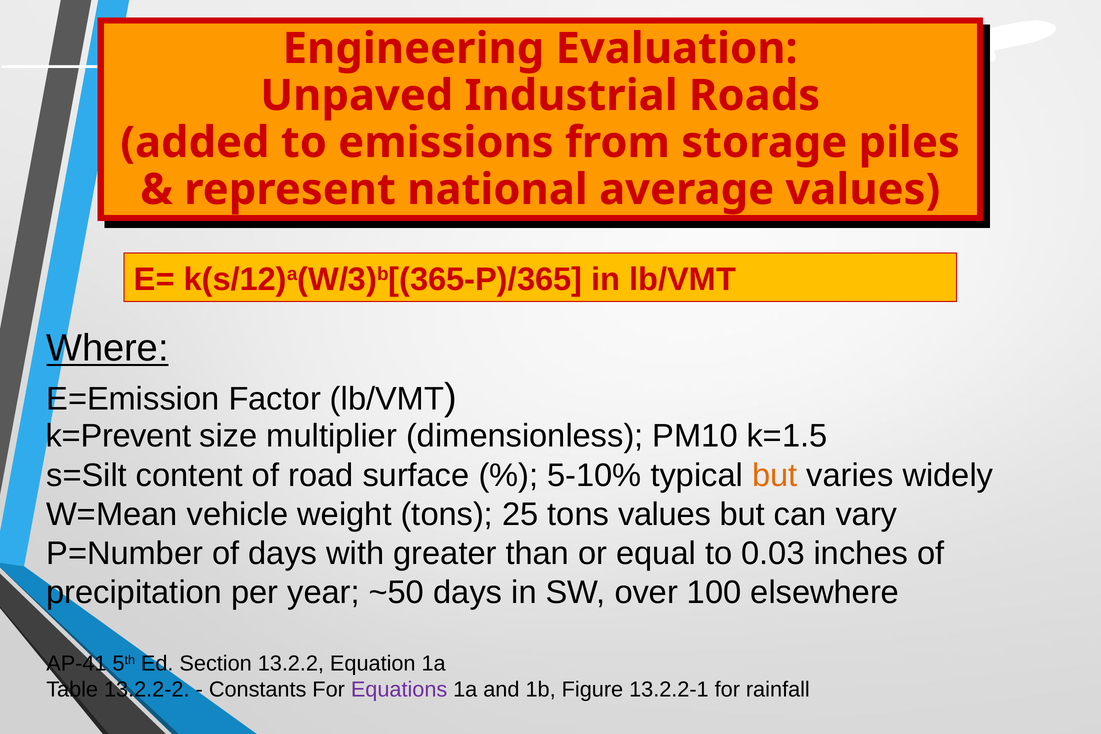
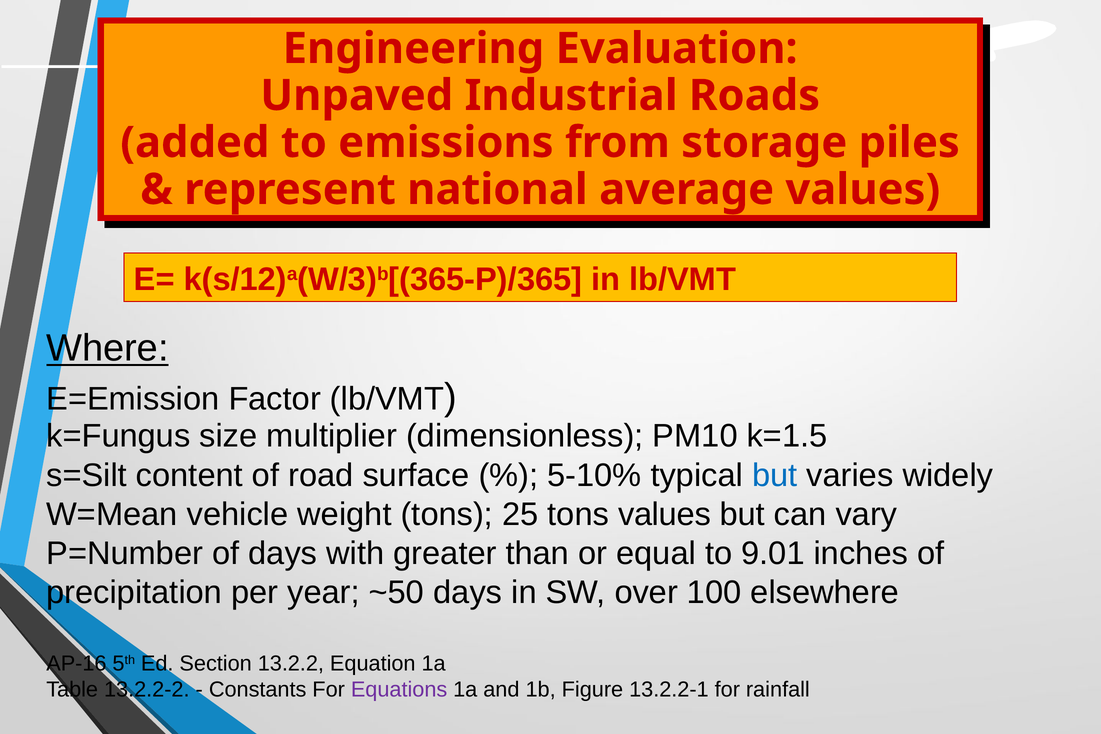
k=Prevent: k=Prevent -> k=Fungus
but at (775, 475) colour: orange -> blue
0.03: 0.03 -> 9.01
AP-41: AP-41 -> AP-16
